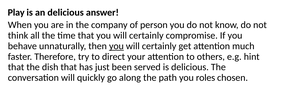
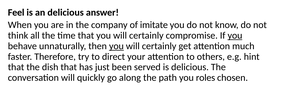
Play: Play -> Feel
person: person -> imitate
you at (235, 36) underline: none -> present
